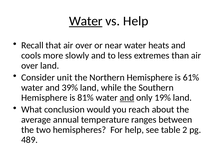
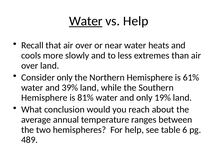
Consider unit: unit -> only
and at (127, 98) underline: present -> none
2: 2 -> 6
